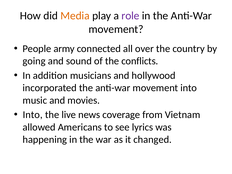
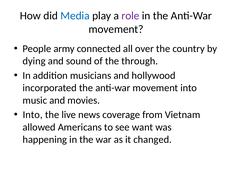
Media colour: orange -> blue
going: going -> dying
conflicts: conflicts -> through
lyrics: lyrics -> want
